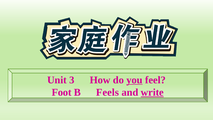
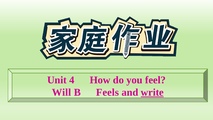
3: 3 -> 4
you underline: present -> none
Foot: Foot -> Will
